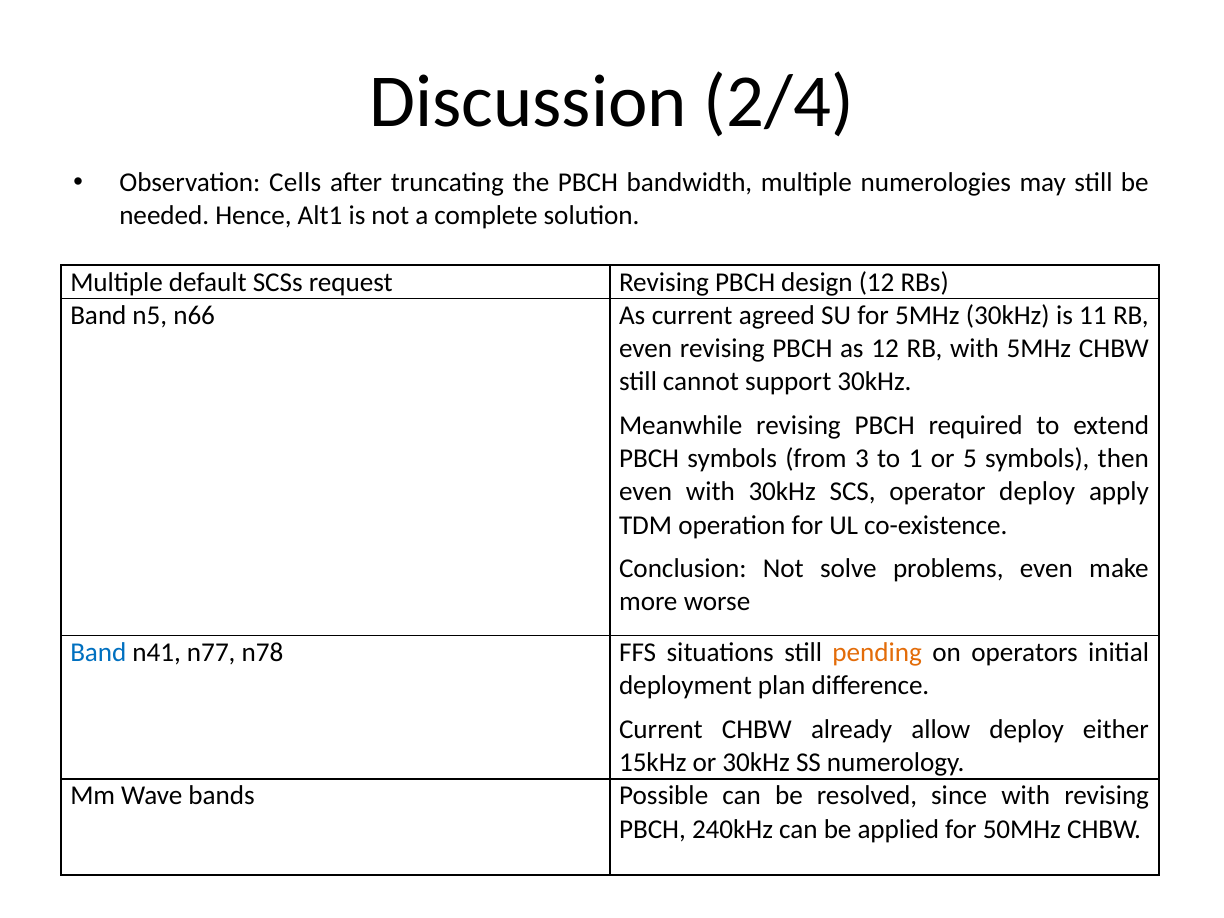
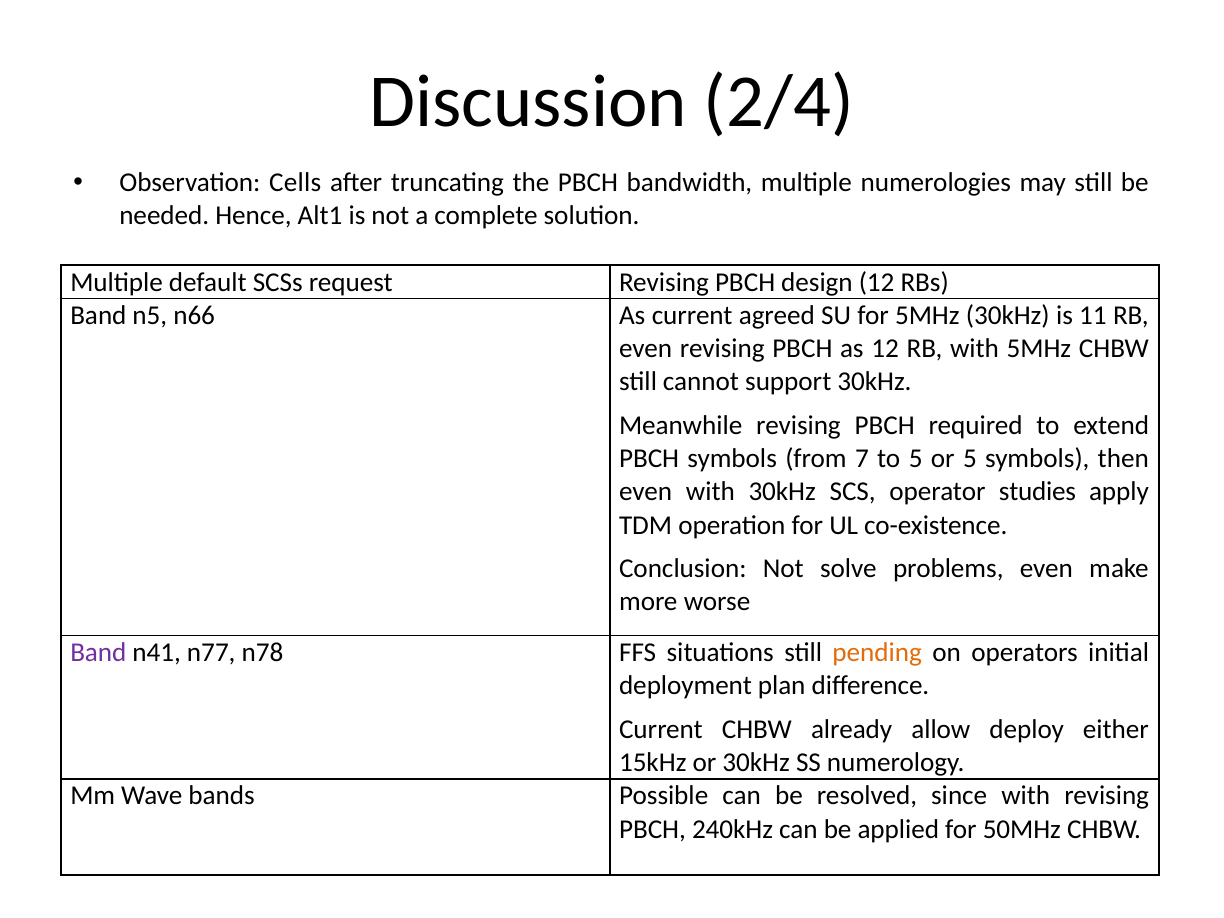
3: 3 -> 7
to 1: 1 -> 5
operator deploy: deploy -> studies
Band at (98, 653) colour: blue -> purple
